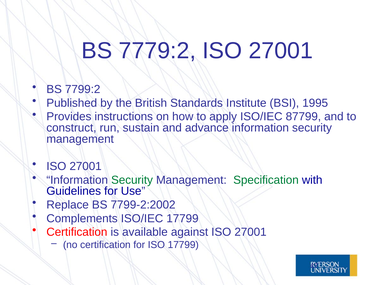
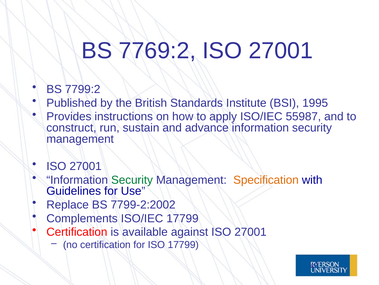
7779:2: 7779:2 -> 7769:2
87799: 87799 -> 55987
Specification colour: green -> orange
